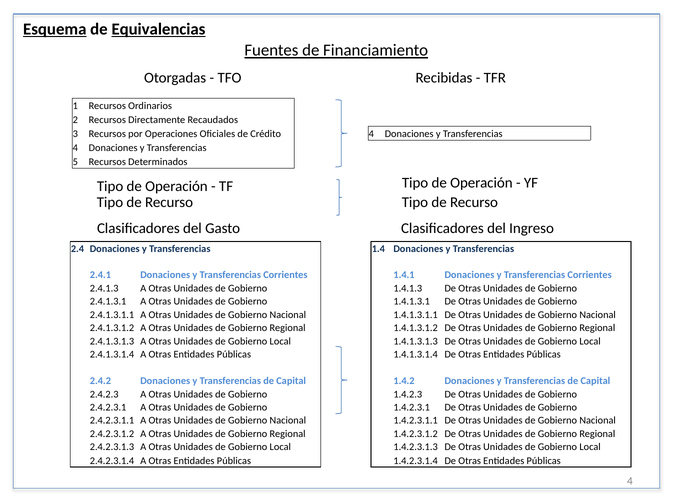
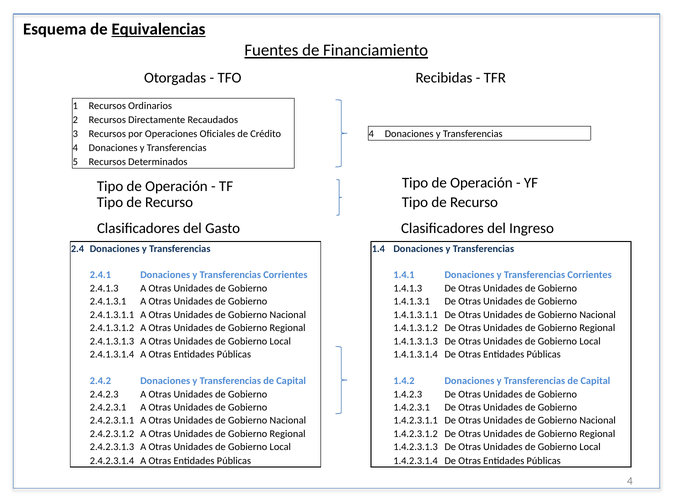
Esquema underline: present -> none
